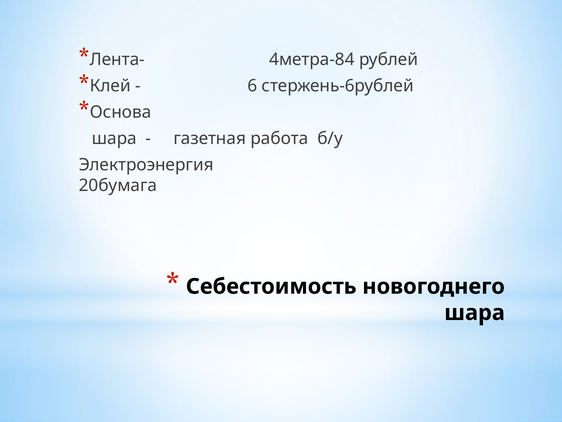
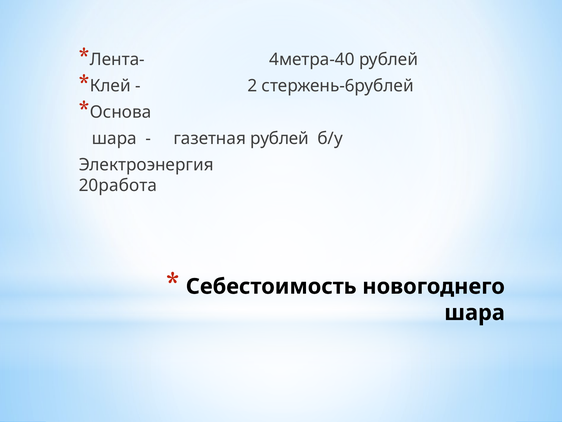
4метра-84: 4метра-84 -> 4метра-40
6: 6 -> 2
газетная работа: работа -> рублей
20бумага: 20бумага -> 20работа
